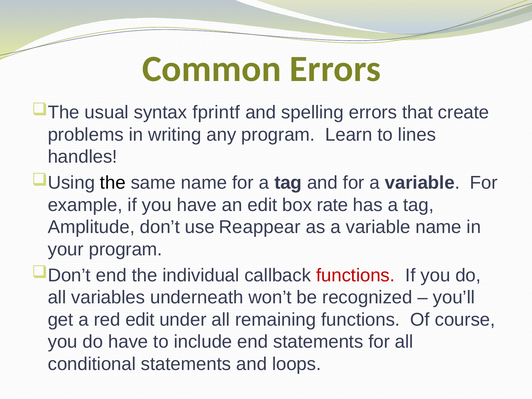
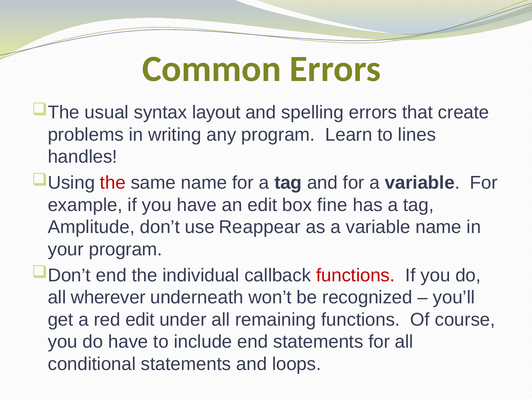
fprintf: fprintf -> layout
the at (113, 183) colour: black -> red
rate: rate -> fine
variables: variables -> wherever
